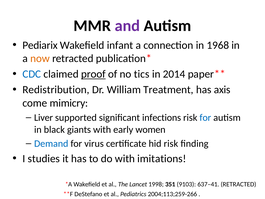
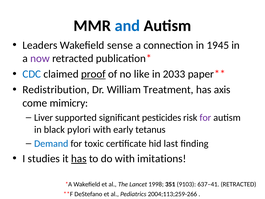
and colour: purple -> blue
Pediarix: Pediarix -> Leaders
infant: infant -> sense
1968: 1968 -> 1945
now colour: orange -> purple
tics: tics -> like
2014: 2014 -> 2033
infections: infections -> pesticides
for at (205, 117) colour: blue -> purple
giants: giants -> pylori
women: women -> tetanus
virus: virus -> toxic
hid risk: risk -> last
has at (79, 158) underline: none -> present
